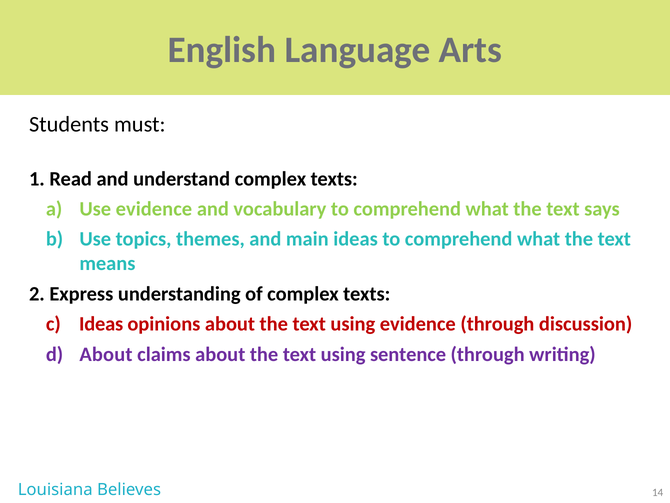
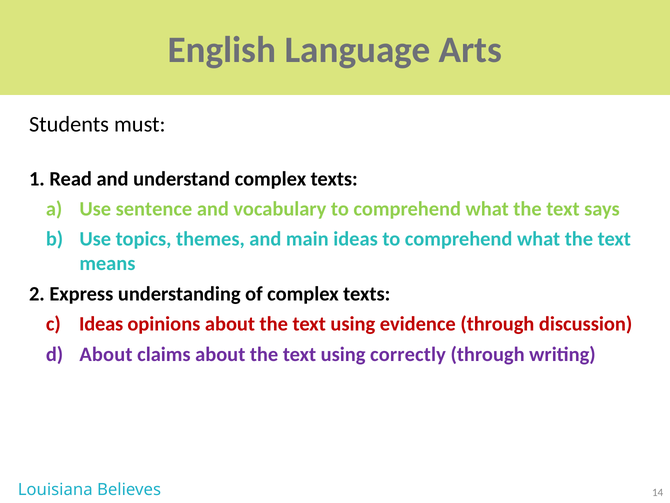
Use evidence: evidence -> sentence
sentence: sentence -> correctly
